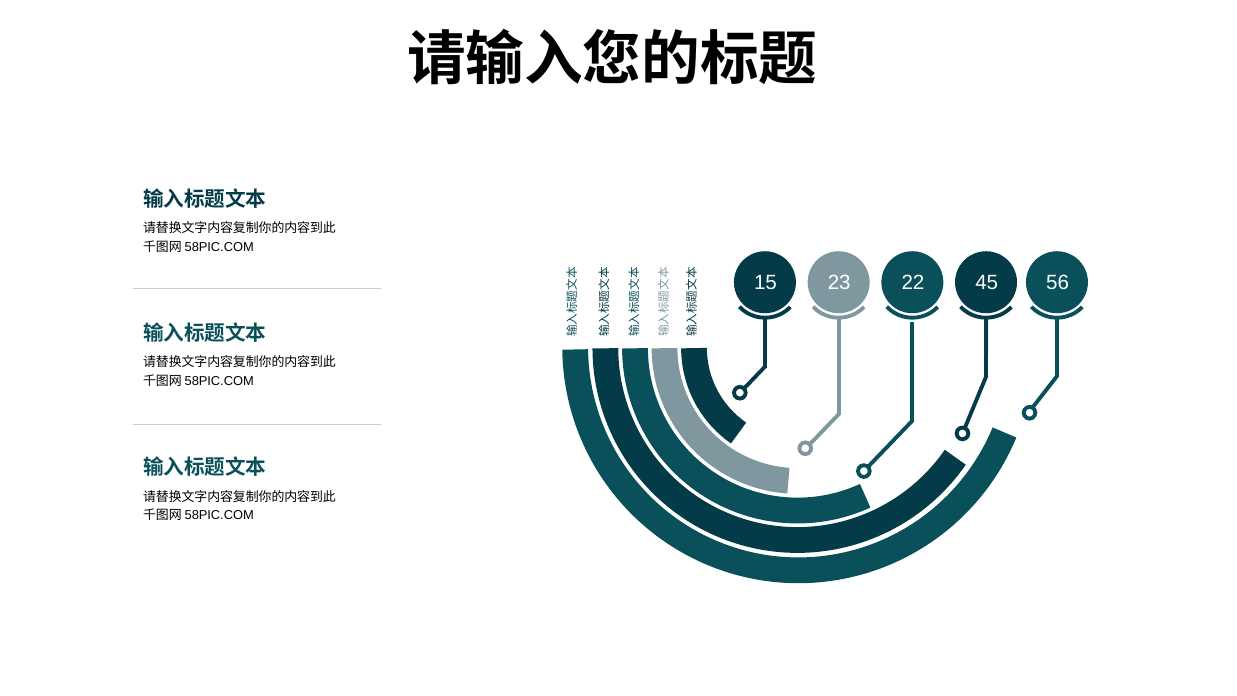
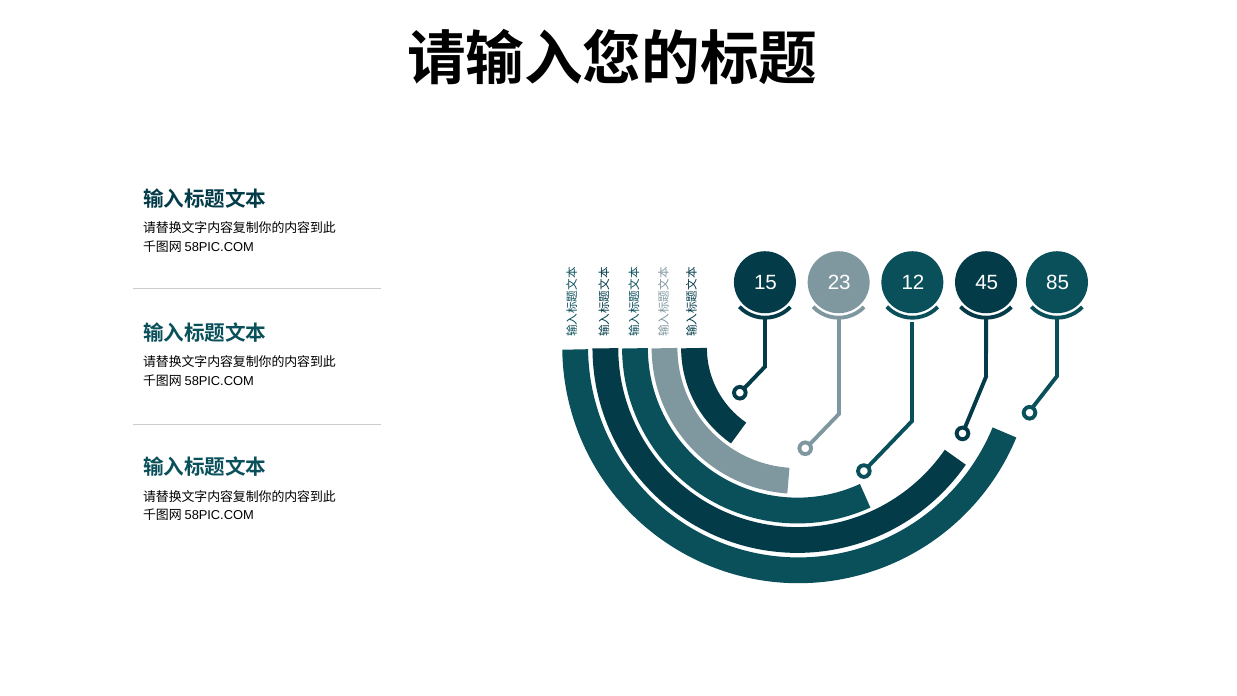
22: 22 -> 12
56: 56 -> 85
